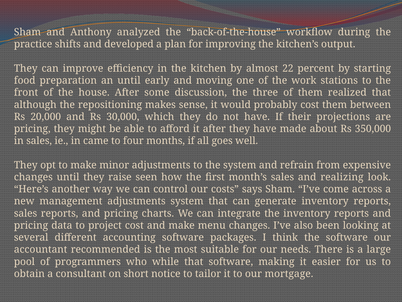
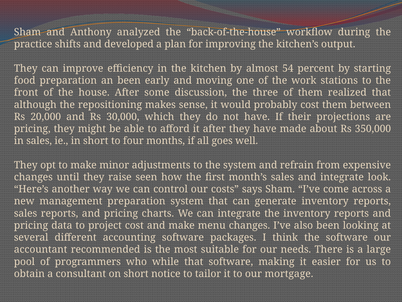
22: 22 -> 54
an until: until -> been
in came: came -> short
and realizing: realizing -> integrate
management adjustments: adjustments -> preparation
